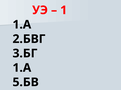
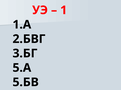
1.А at (22, 68): 1.А -> 5.А
